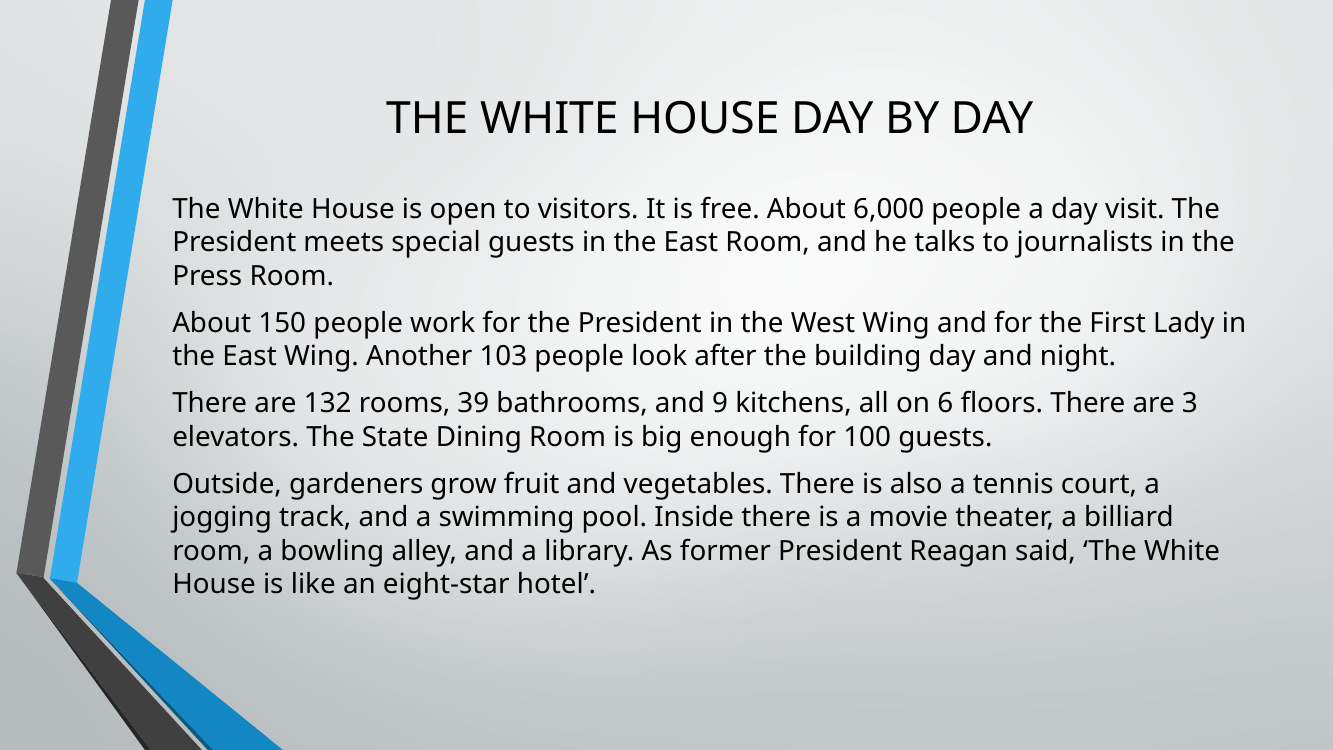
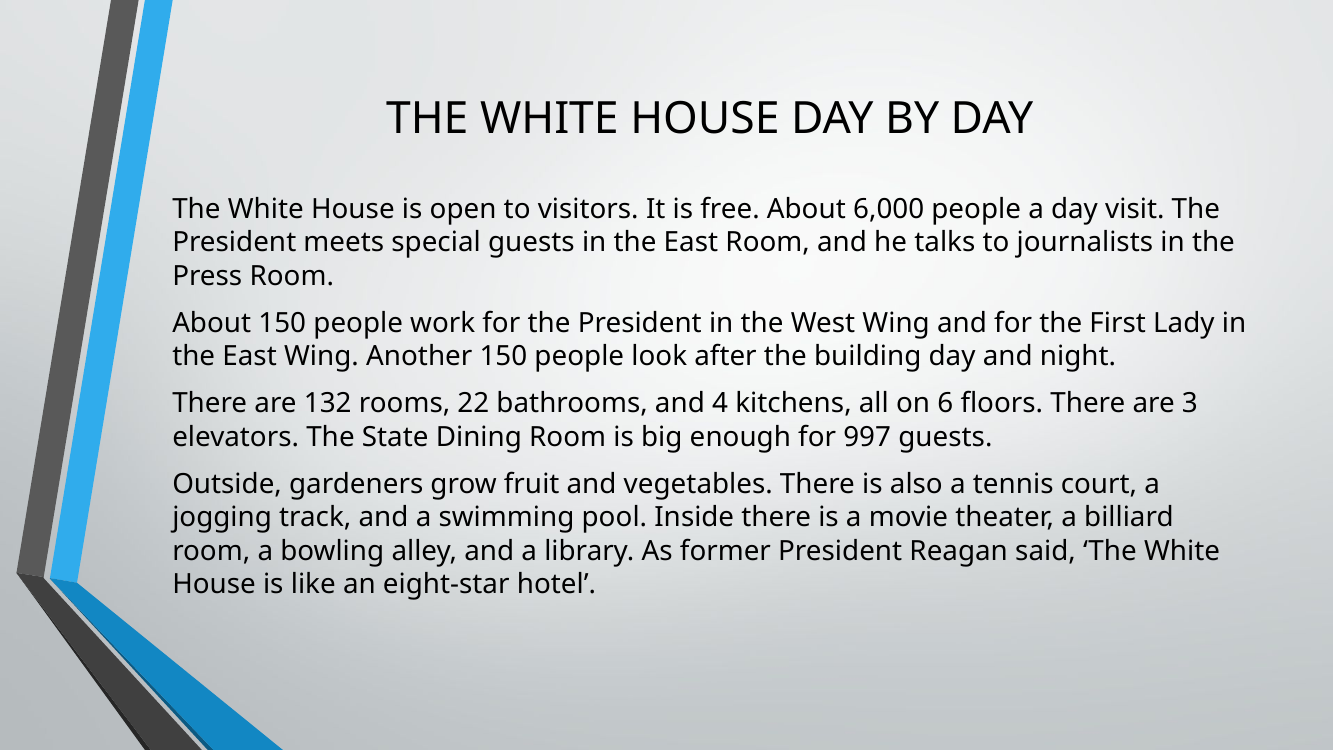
Another 103: 103 -> 150
39: 39 -> 22
9: 9 -> 4
100: 100 -> 997
